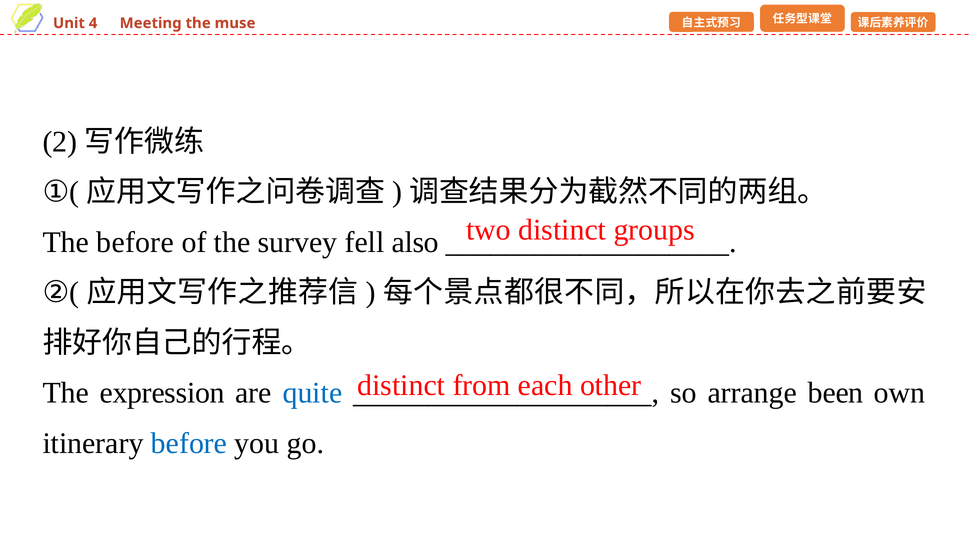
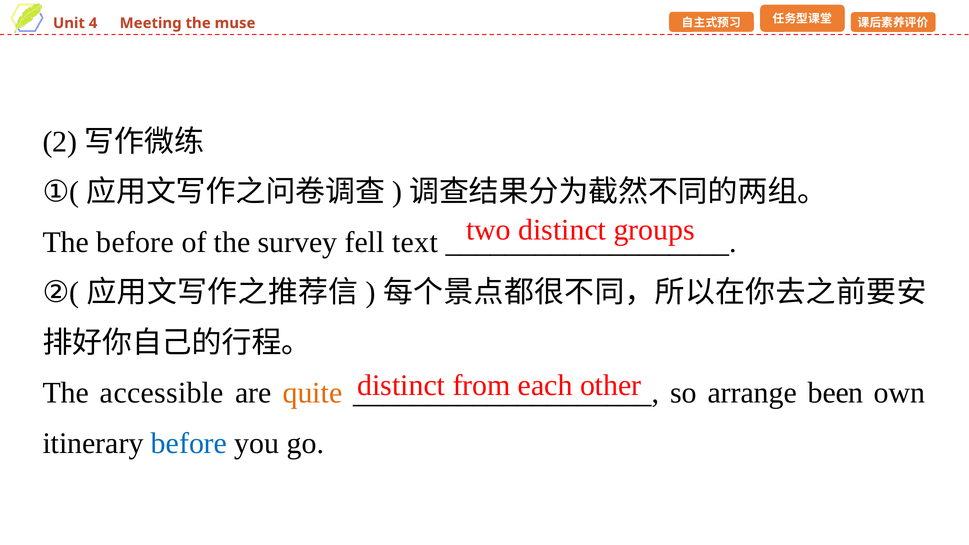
also: also -> text
expression: expression -> accessible
quite colour: blue -> orange
